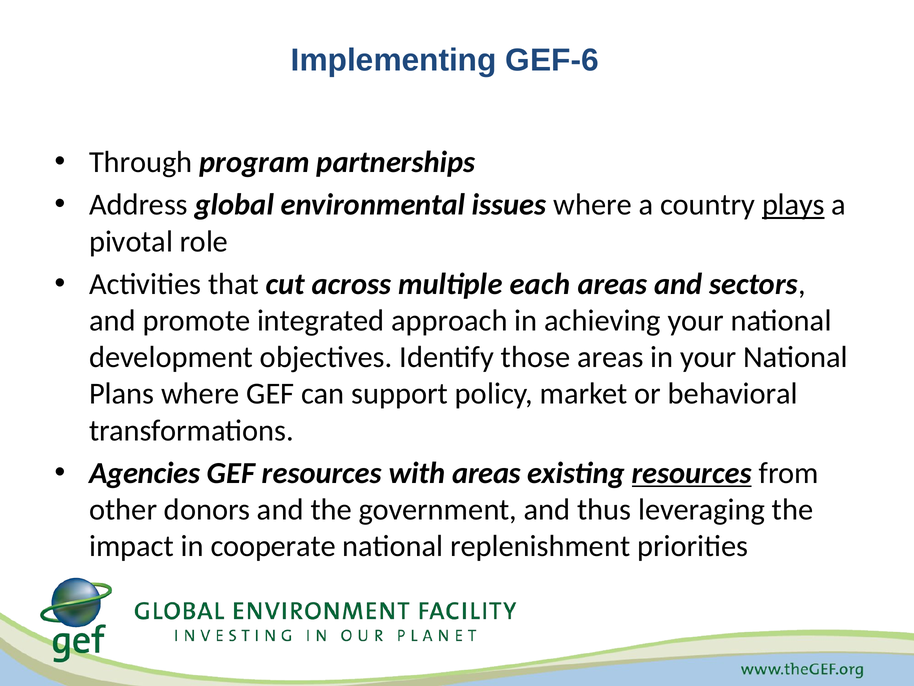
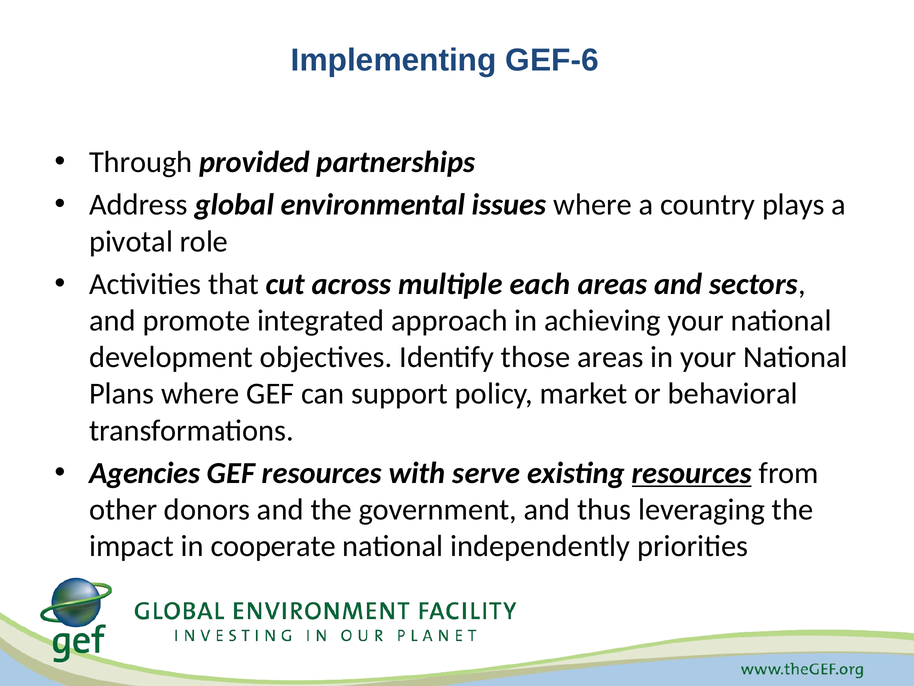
program: program -> provided
plays underline: present -> none
with areas: areas -> serve
replenishment: replenishment -> independently
